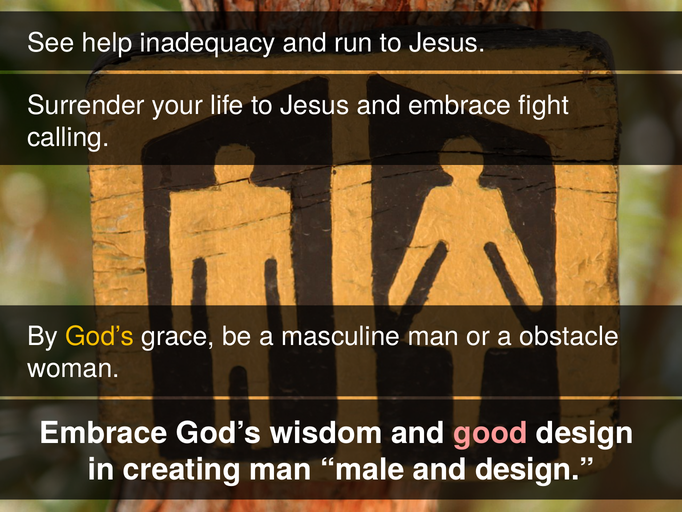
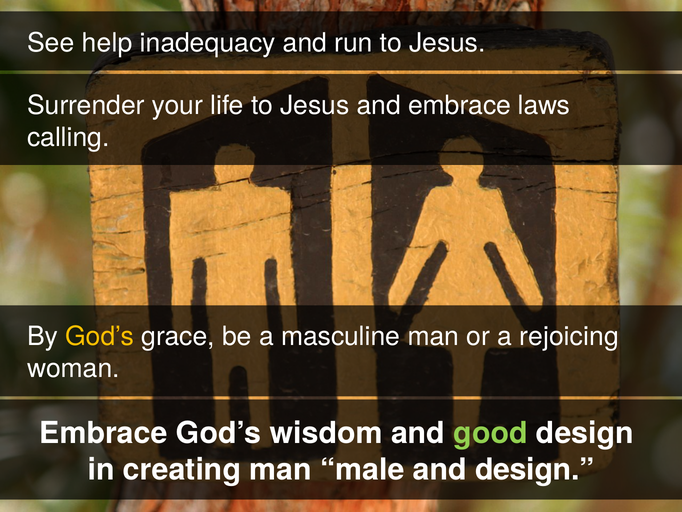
fight: fight -> laws
obstacle: obstacle -> rejoicing
good colour: pink -> light green
